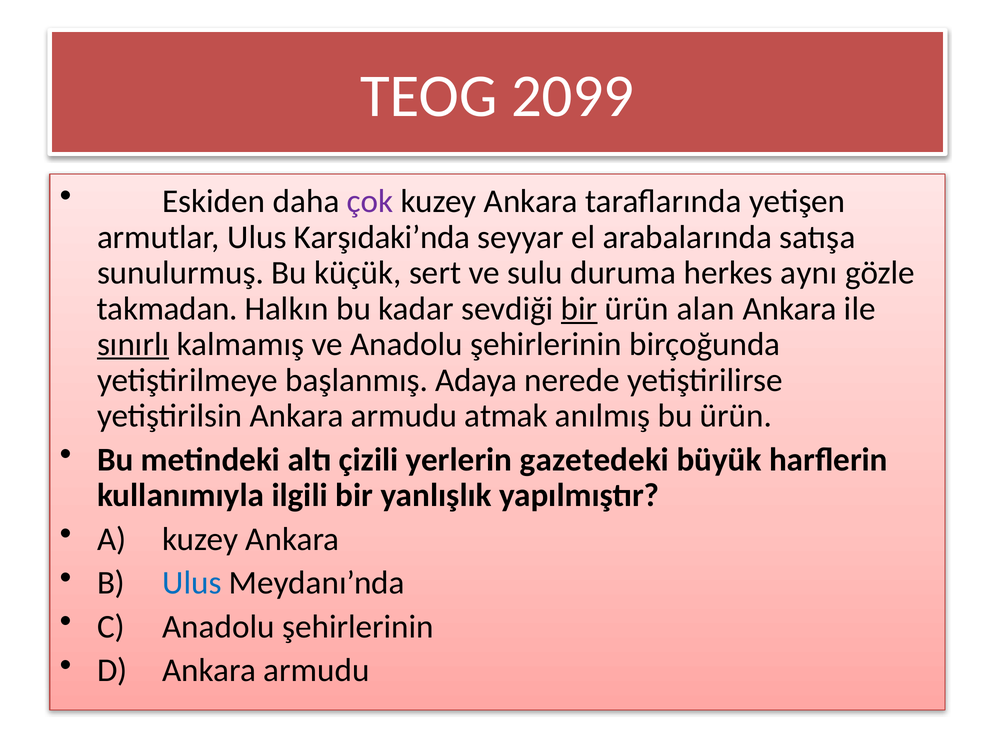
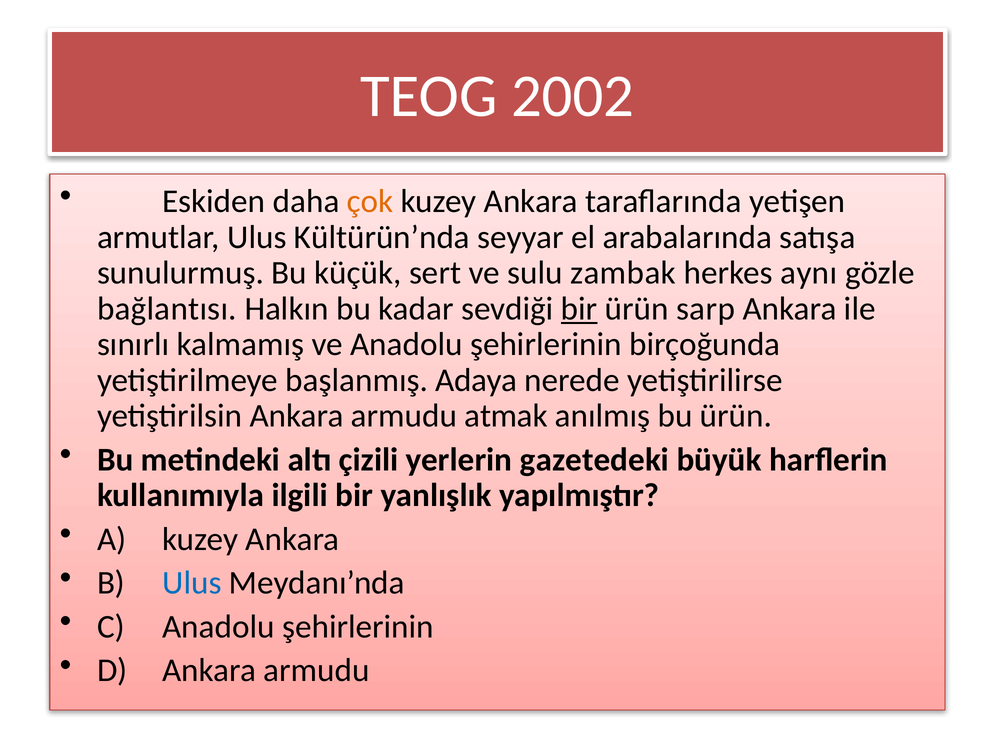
2099: 2099 -> 2002
çok colour: purple -> orange
Karşıdaki’nda: Karşıdaki’nda -> Kültürün’nda
duruma: duruma -> zambak
takmadan: takmadan -> bağlantısı
alan: alan -> sarp
sınırlı underline: present -> none
